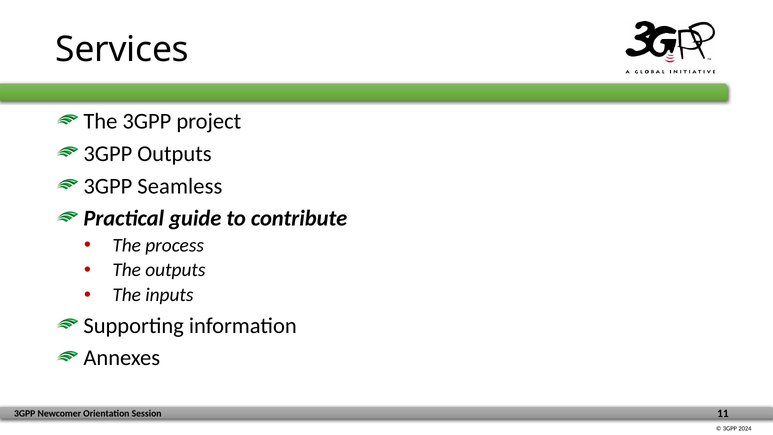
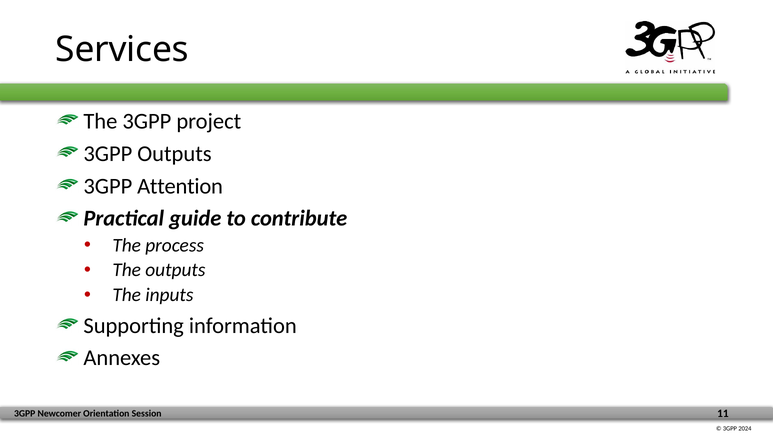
Seamless: Seamless -> Attention
